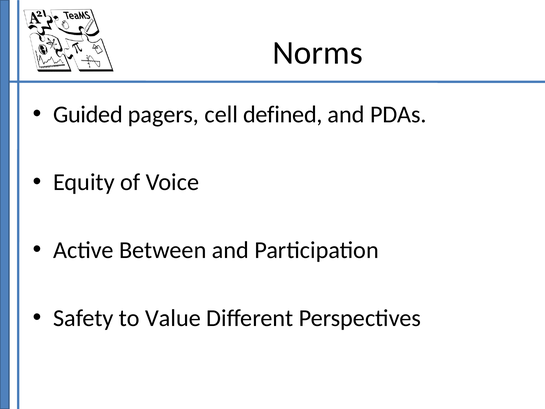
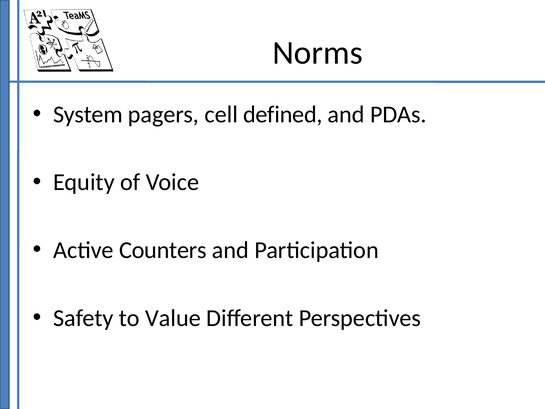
Guided: Guided -> System
Between: Between -> Counters
